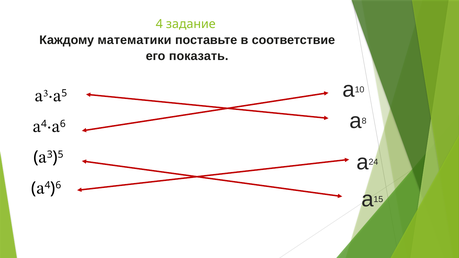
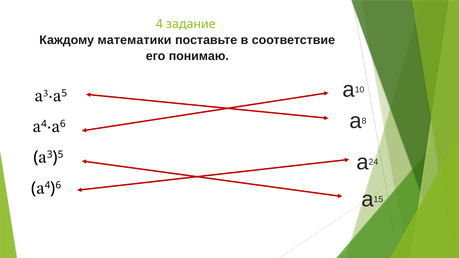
показать: показать -> понимаю
